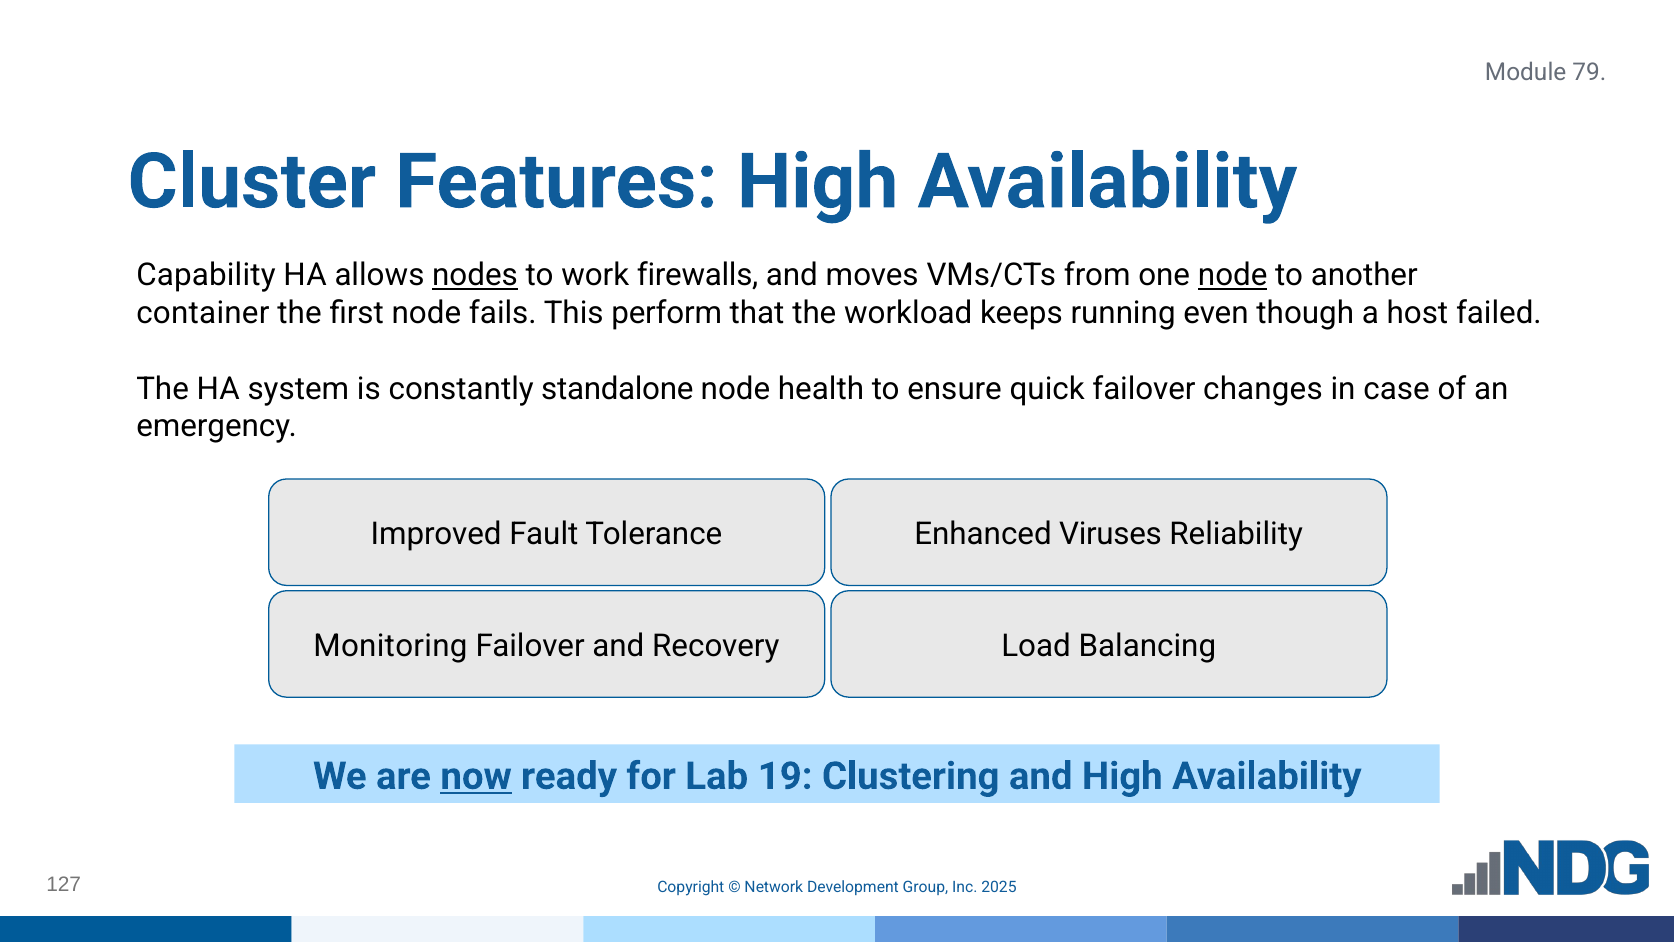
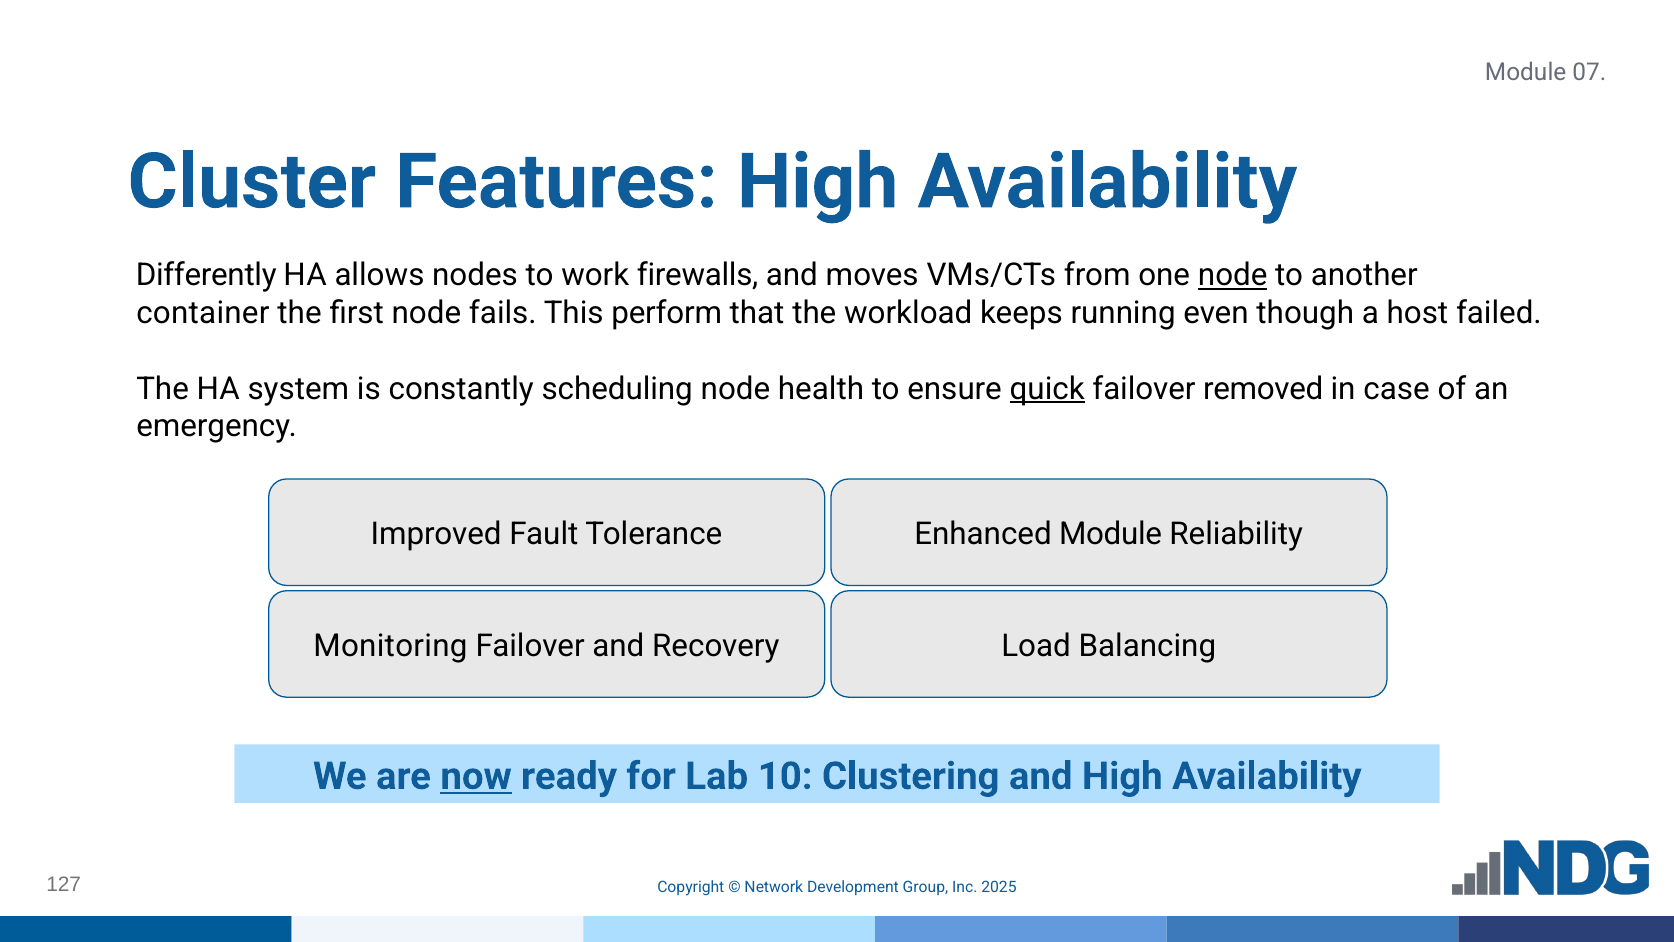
79: 79 -> 07
Capability: Capability -> Differently
nodes underline: present -> none
standalone: standalone -> scheduling
quick underline: none -> present
changes: changes -> removed
Enhanced Viruses: Viruses -> Module
19: 19 -> 10
